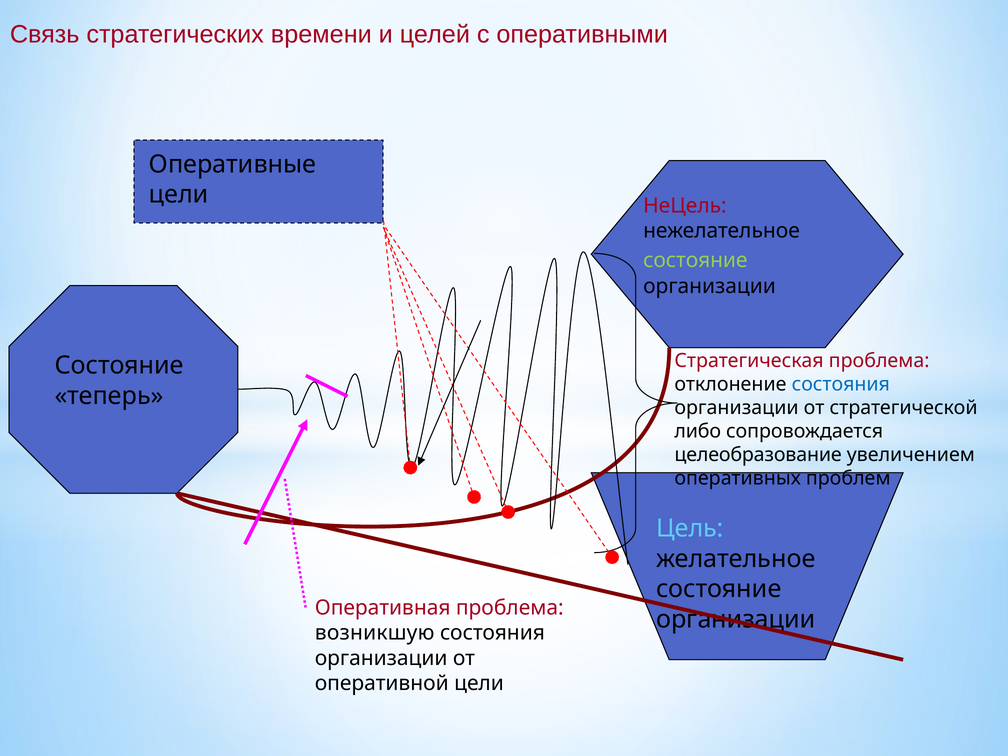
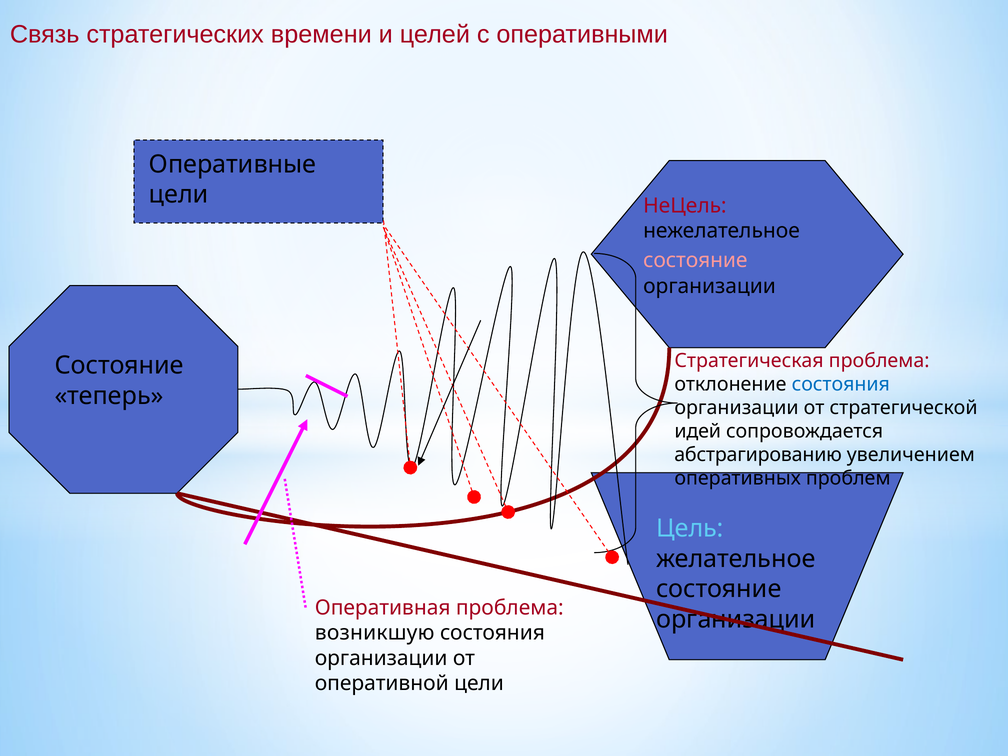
состояние at (695, 260) colour: light green -> pink
либо: либо -> идей
целеобразование: целеобразование -> абстрагированию
